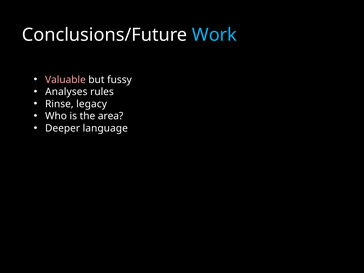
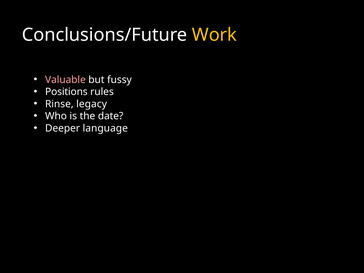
Work colour: light blue -> yellow
Analyses: Analyses -> Positions
area: area -> date
